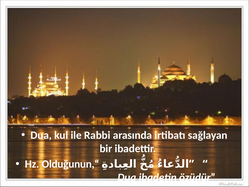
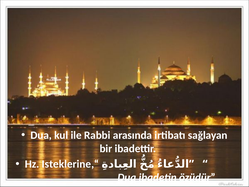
Olduğunun,“: Olduğunun,“ -> Isteklerine,“
